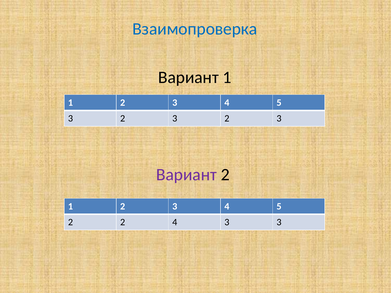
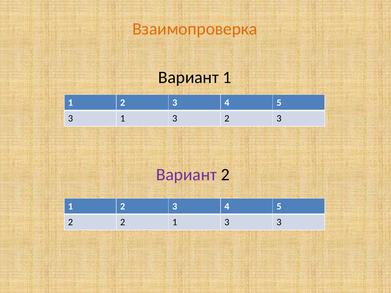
Взаимопроверка colour: blue -> orange
2 at (123, 119): 2 -> 1
2 2 4: 4 -> 1
